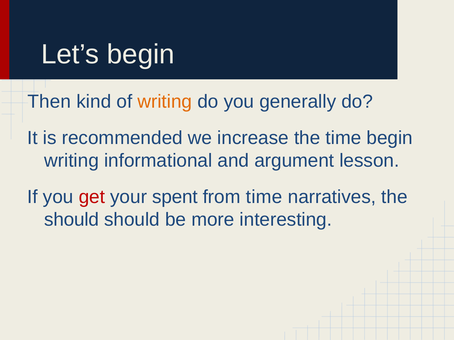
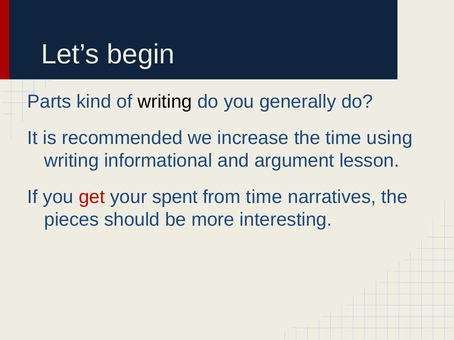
Then: Then -> Parts
writing at (165, 102) colour: orange -> black
time begin: begin -> using
should at (72, 220): should -> pieces
